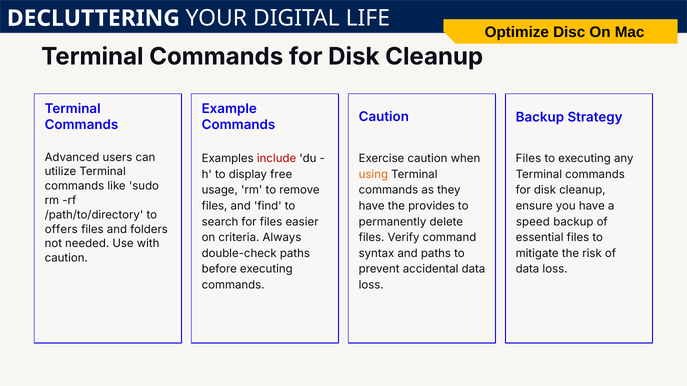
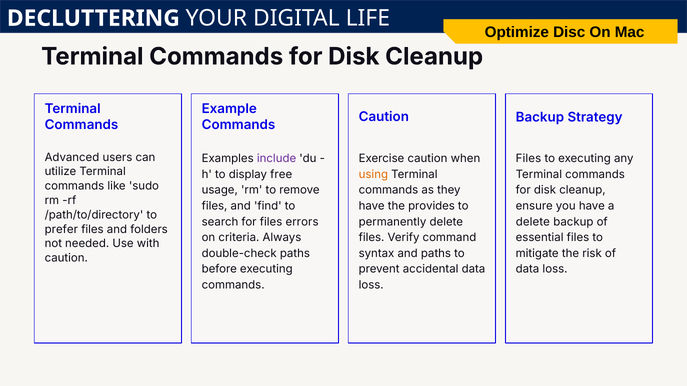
include colour: red -> purple
easier: easier -> errors
speed at (533, 222): speed -> delete
offers: offers -> prefer
